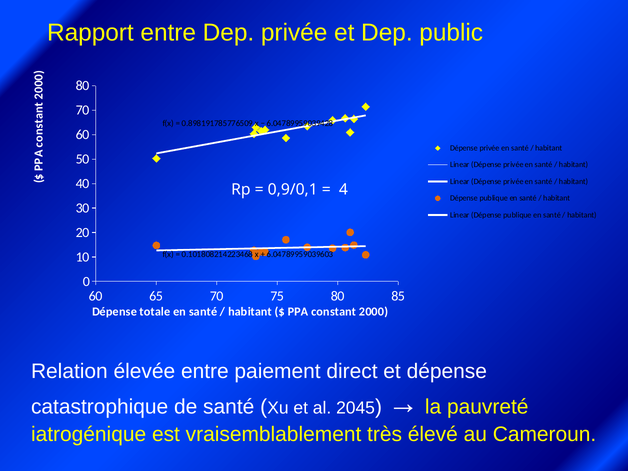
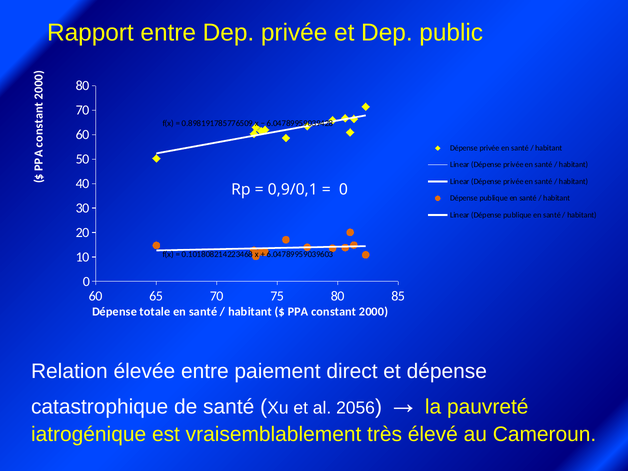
4 at (343, 190): 4 -> 0
2045: 2045 -> 2056
